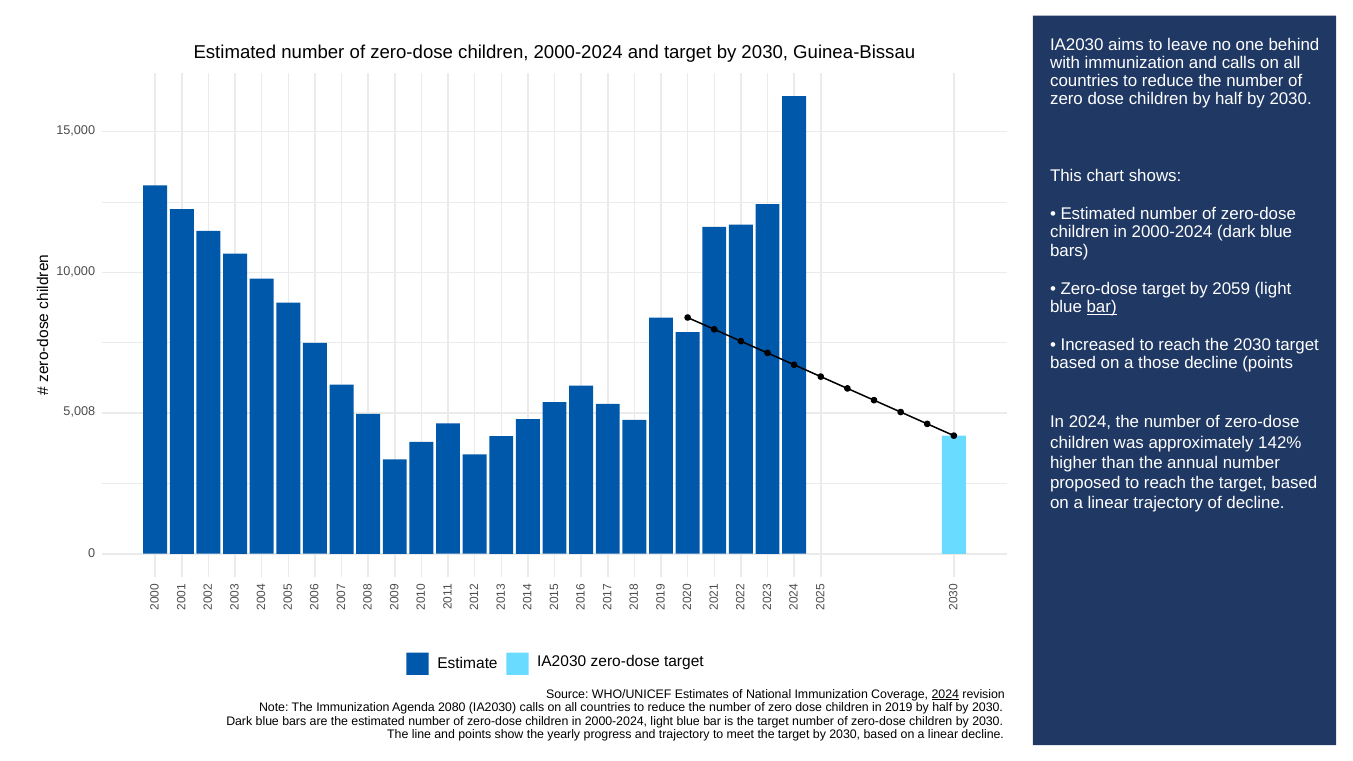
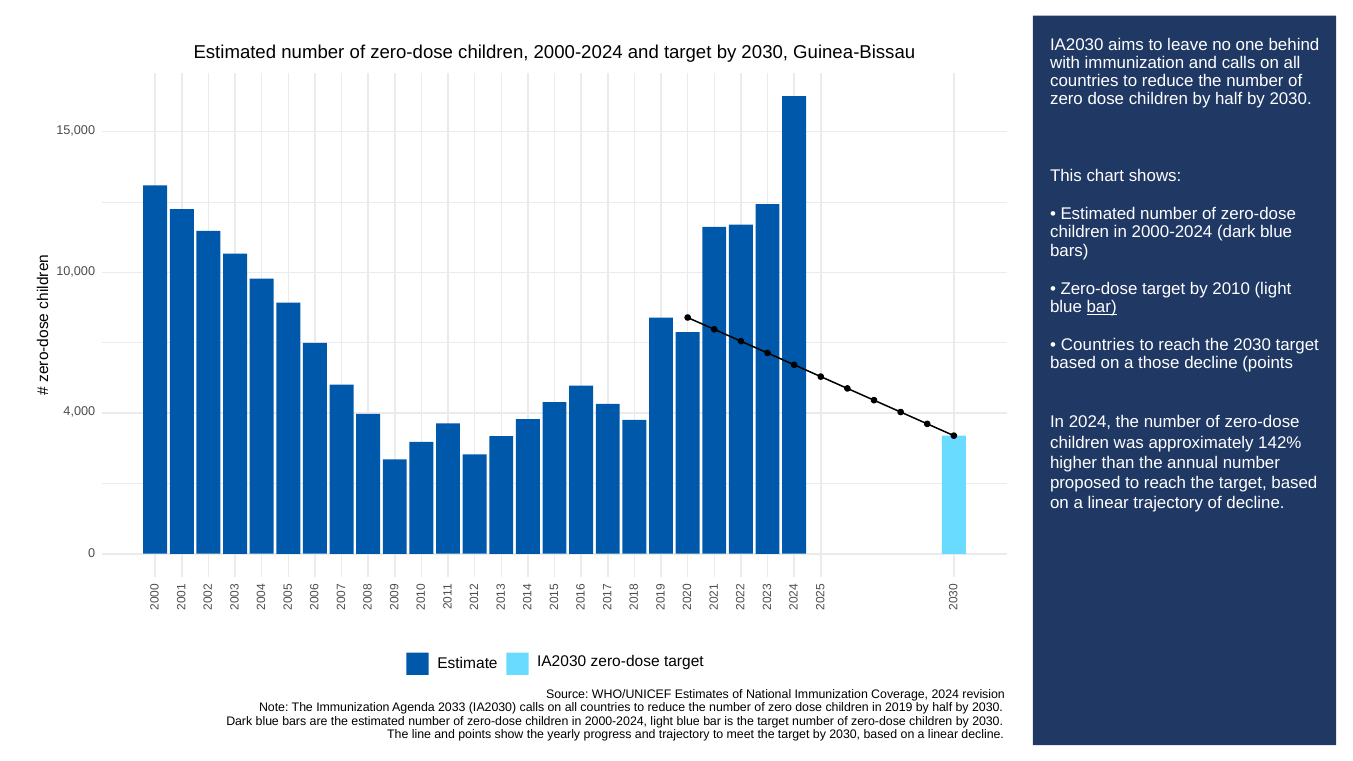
2059: 2059 -> 2010
Increased at (1098, 345): Increased -> Countries
5,008: 5,008 -> 4,000
2024 at (945, 694) underline: present -> none
2080: 2080 -> 2033
